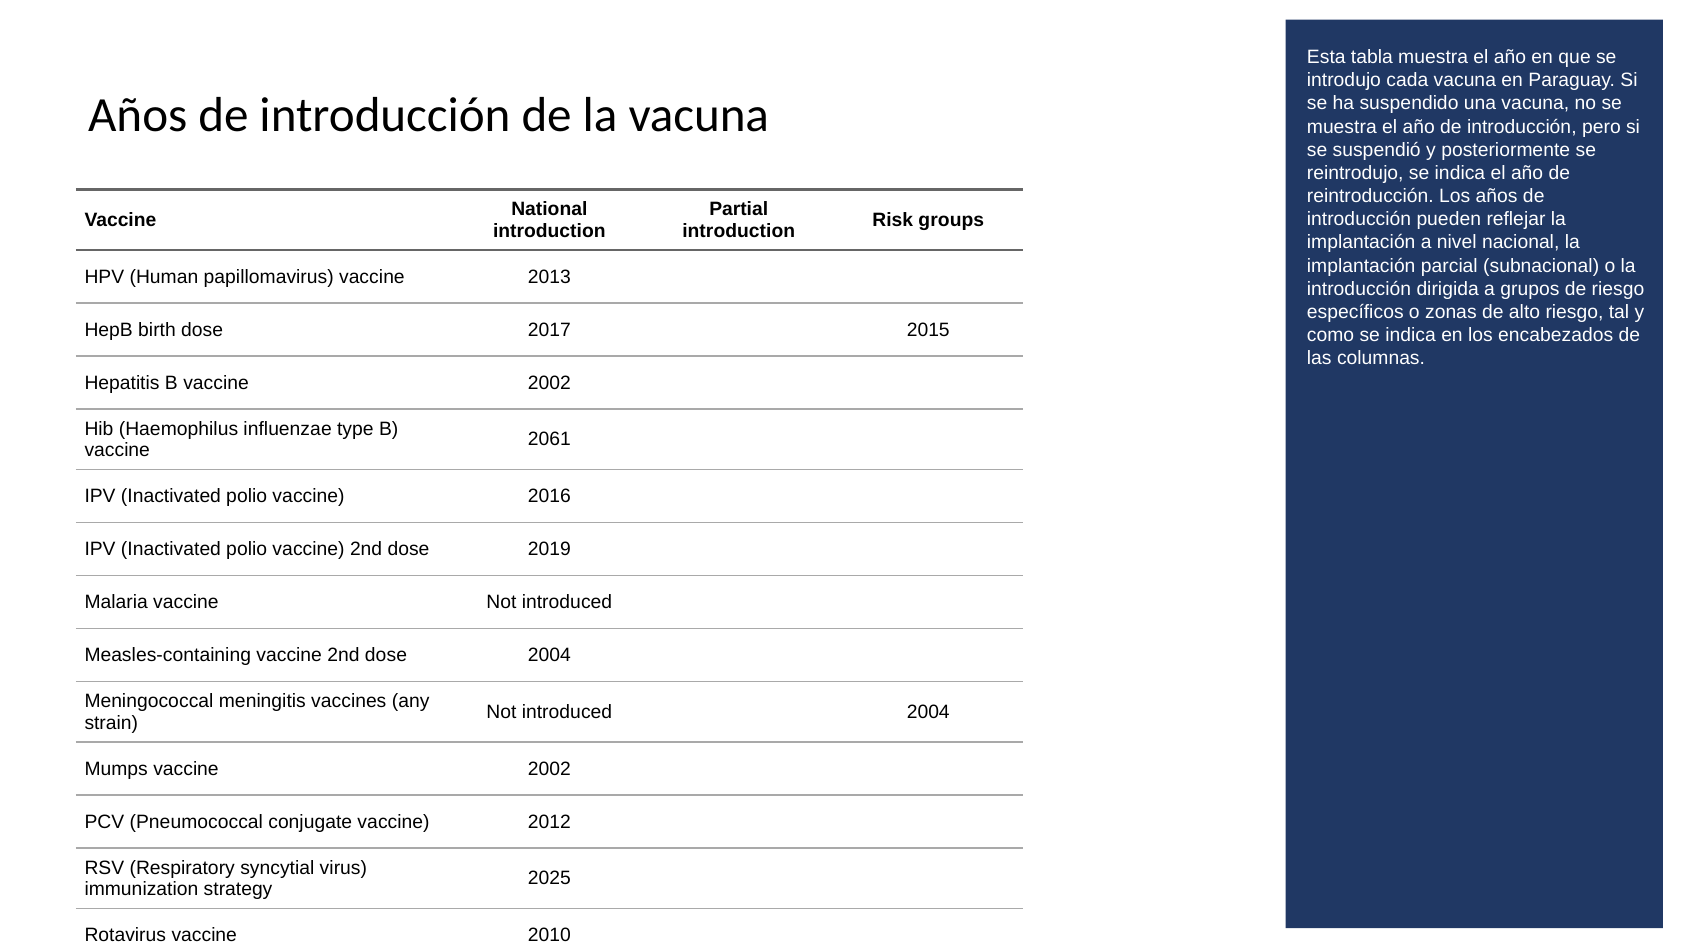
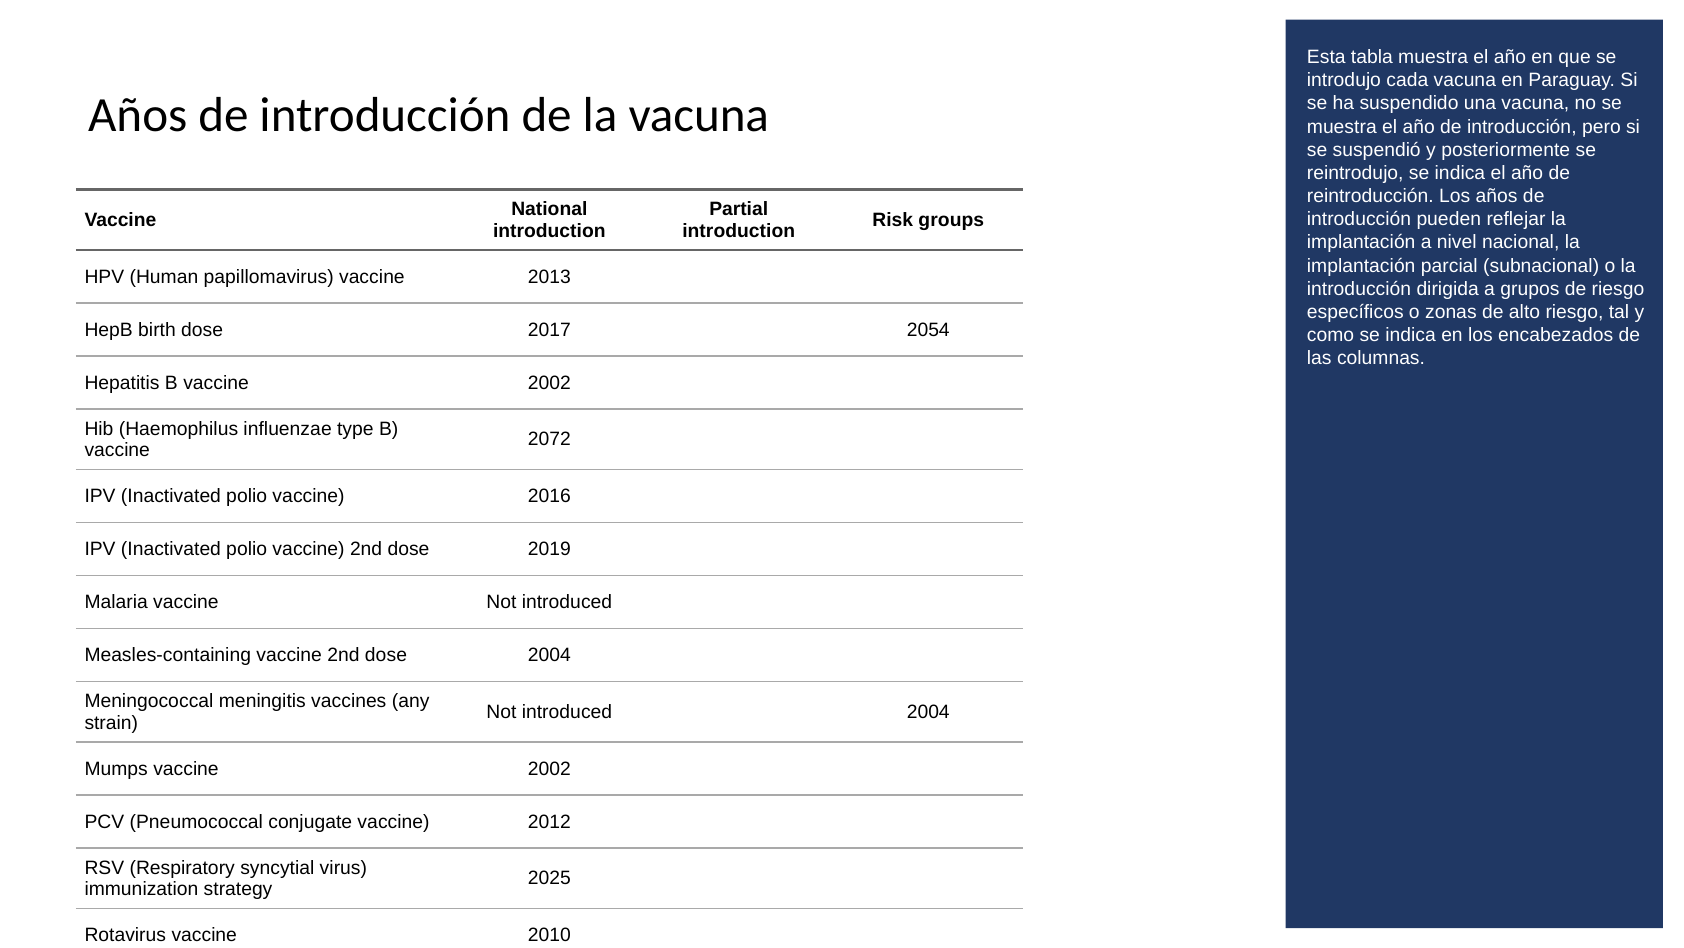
2015: 2015 -> 2054
2061: 2061 -> 2072
